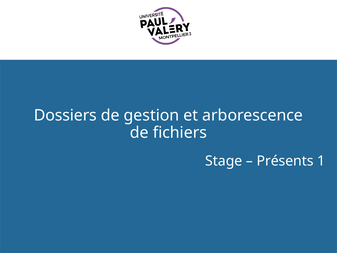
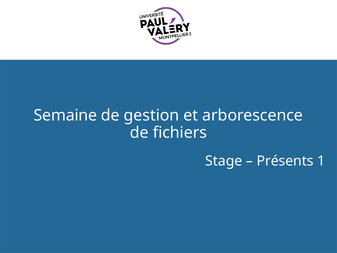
Dossiers: Dossiers -> Semaine
